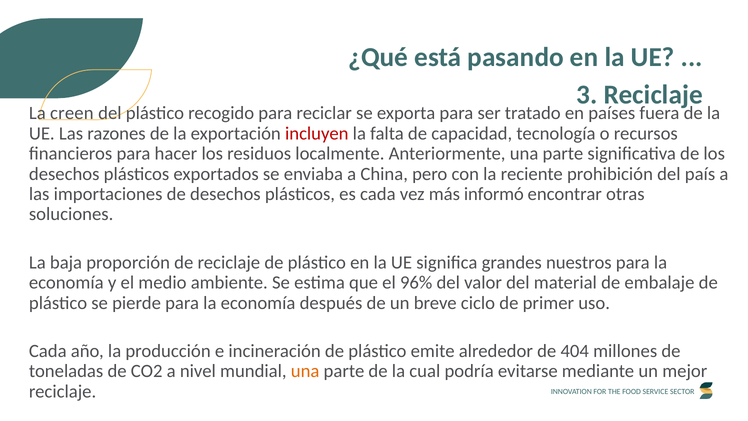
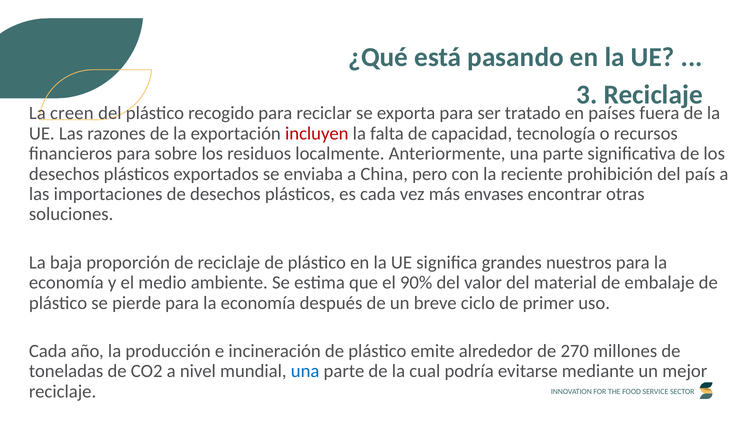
hacer: hacer -> sobre
informó: informó -> envases
96%: 96% -> 90%
404: 404 -> 270
una at (305, 371) colour: orange -> blue
